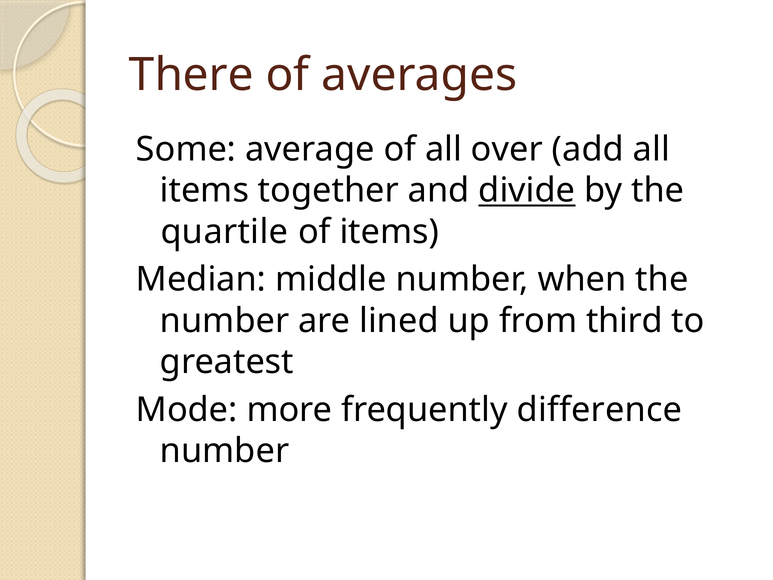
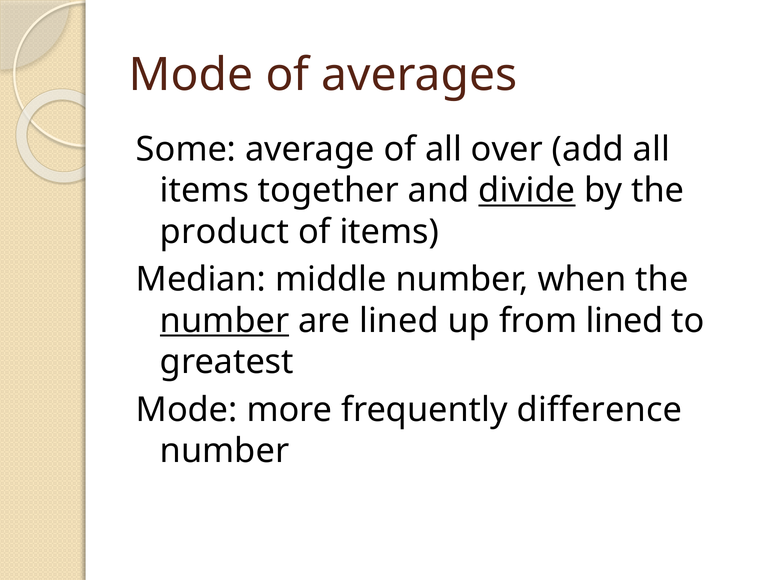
There at (191, 75): There -> Mode
quartile: quartile -> product
number at (225, 321) underline: none -> present
from third: third -> lined
